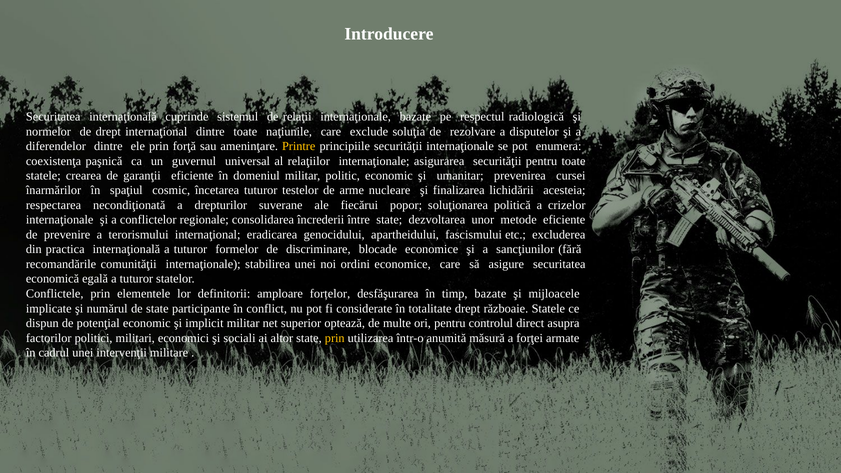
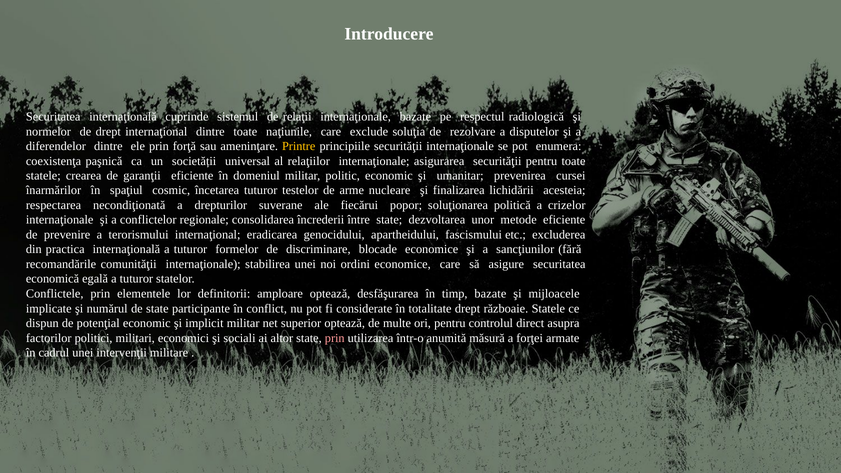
guvernul: guvernul -> societății
amploare forțelor: forțelor -> optează
prin at (335, 338) colour: yellow -> pink
